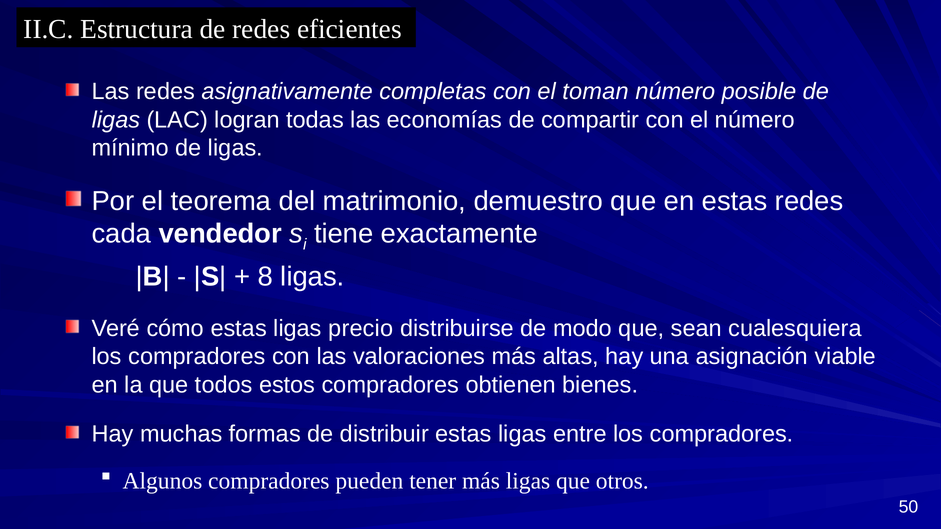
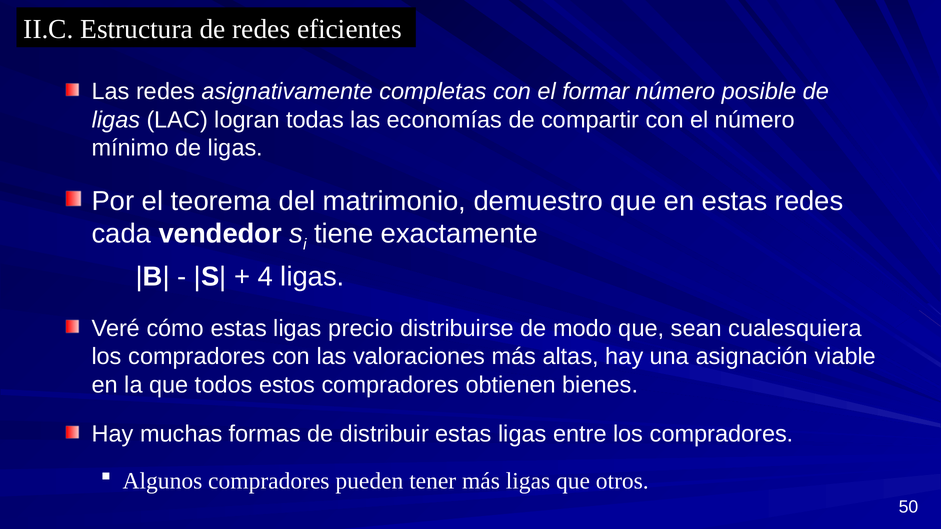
toman: toman -> formar
8: 8 -> 4
